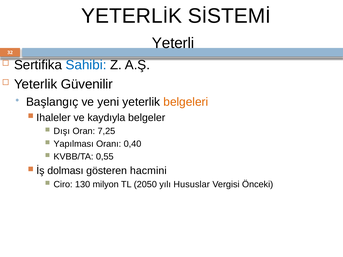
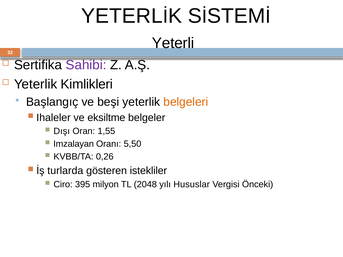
Sahibi colour: blue -> purple
Güvenilir: Güvenilir -> Kimlikleri
yeni: yeni -> beşi
kaydıyla: kaydıyla -> eksiltme
7,25: 7,25 -> 1,55
Yapılması: Yapılması -> Imzalayan
0,40: 0,40 -> 5,50
0,55: 0,55 -> 0,26
dolması: dolması -> turlarda
hacmini: hacmini -> istekliler
130: 130 -> 395
2050: 2050 -> 2048
